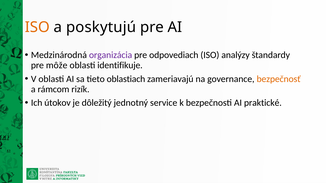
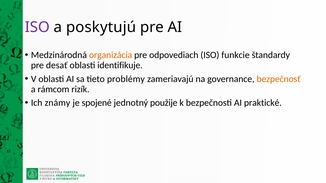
ISO at (37, 27) colour: orange -> purple
organizácia colour: purple -> orange
analýzy: analýzy -> funkcie
môže: môže -> desať
oblastiach: oblastiach -> problémy
útokov: útokov -> známy
dôležitý: dôležitý -> spojené
service: service -> použije
